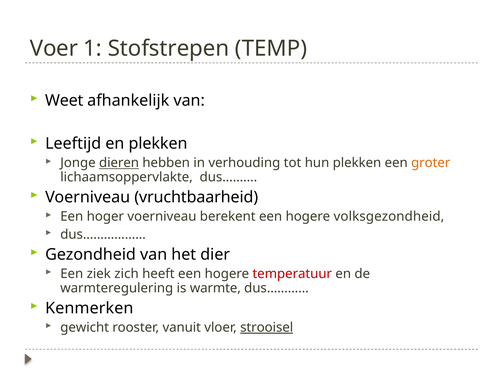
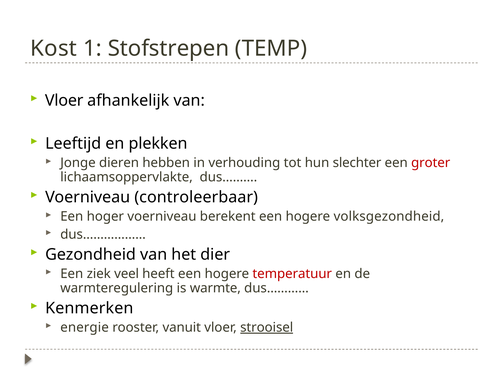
Voer: Voer -> Kost
Weet at (64, 101): Weet -> Vloer
dieren underline: present -> none
hun plekken: plekken -> slechter
groter colour: orange -> red
vruchtbaarheid: vruchtbaarheid -> controleerbaar
zich: zich -> veel
gewicht: gewicht -> energie
